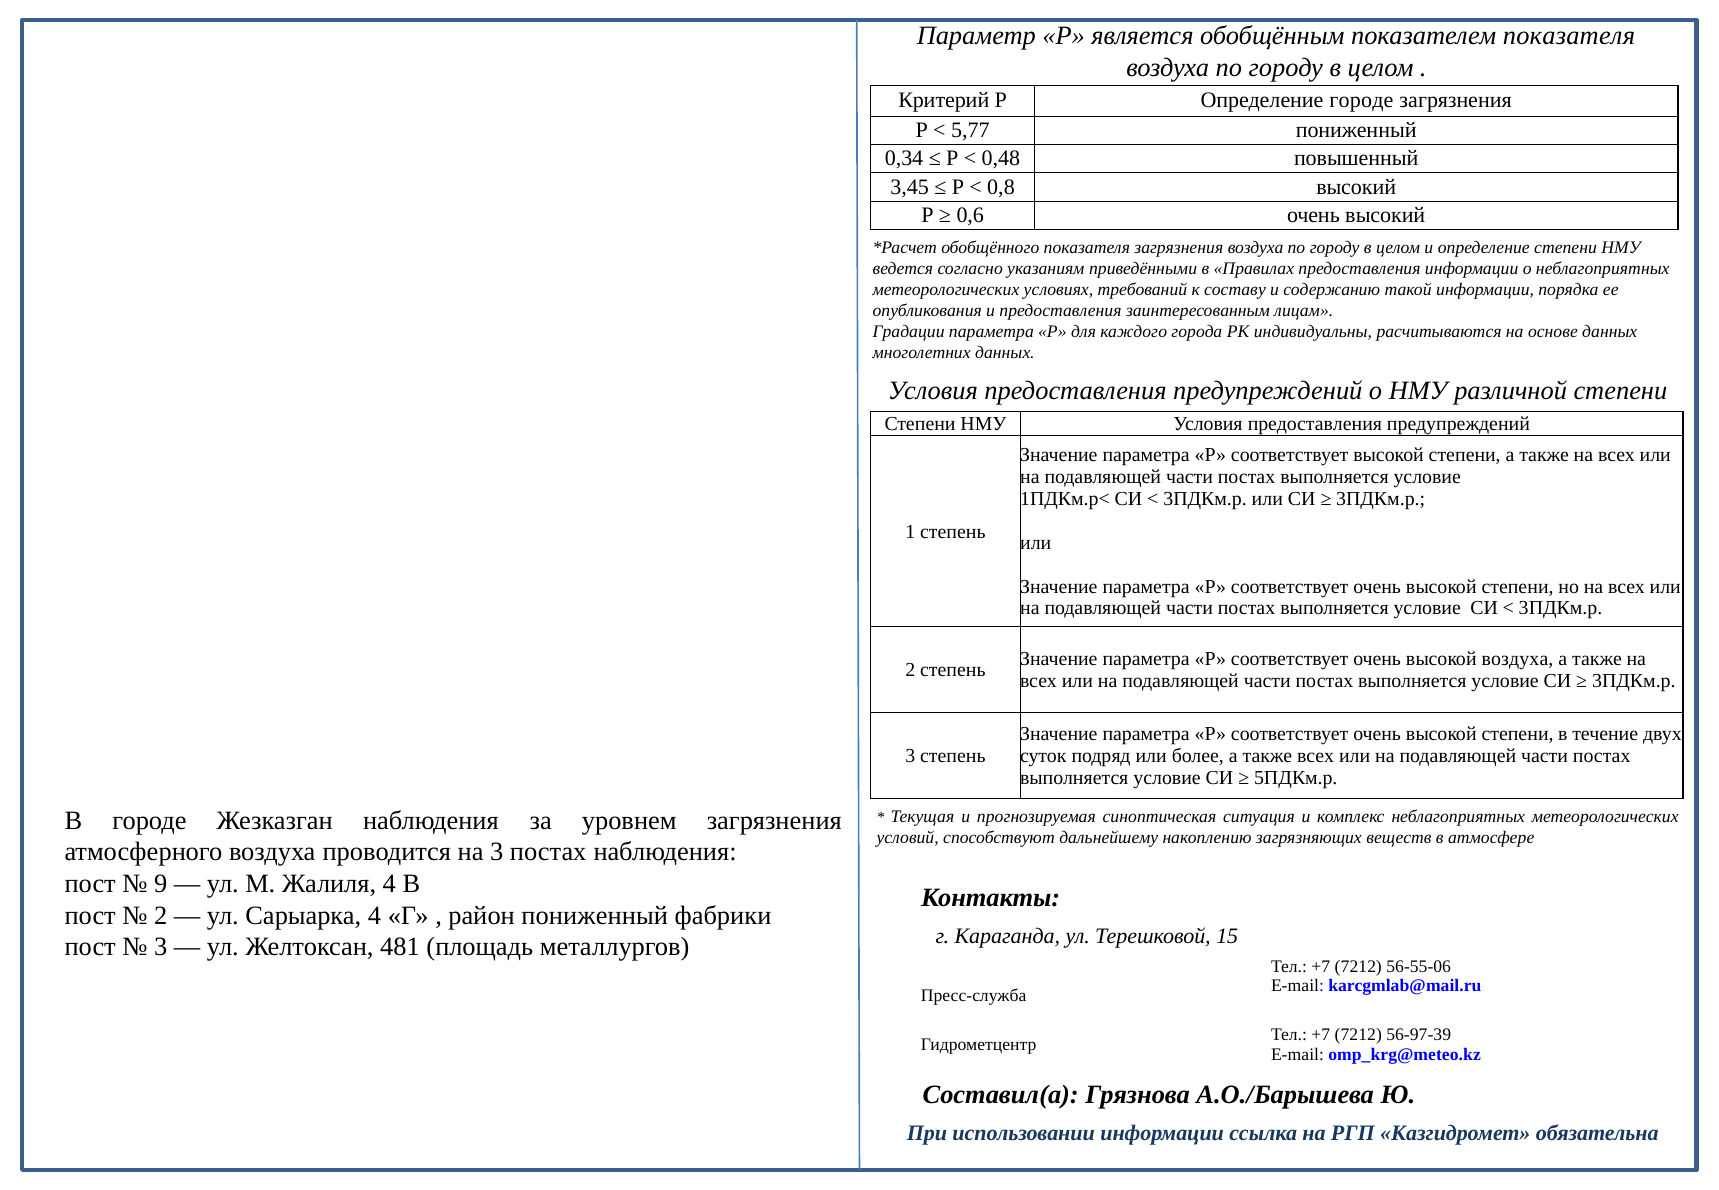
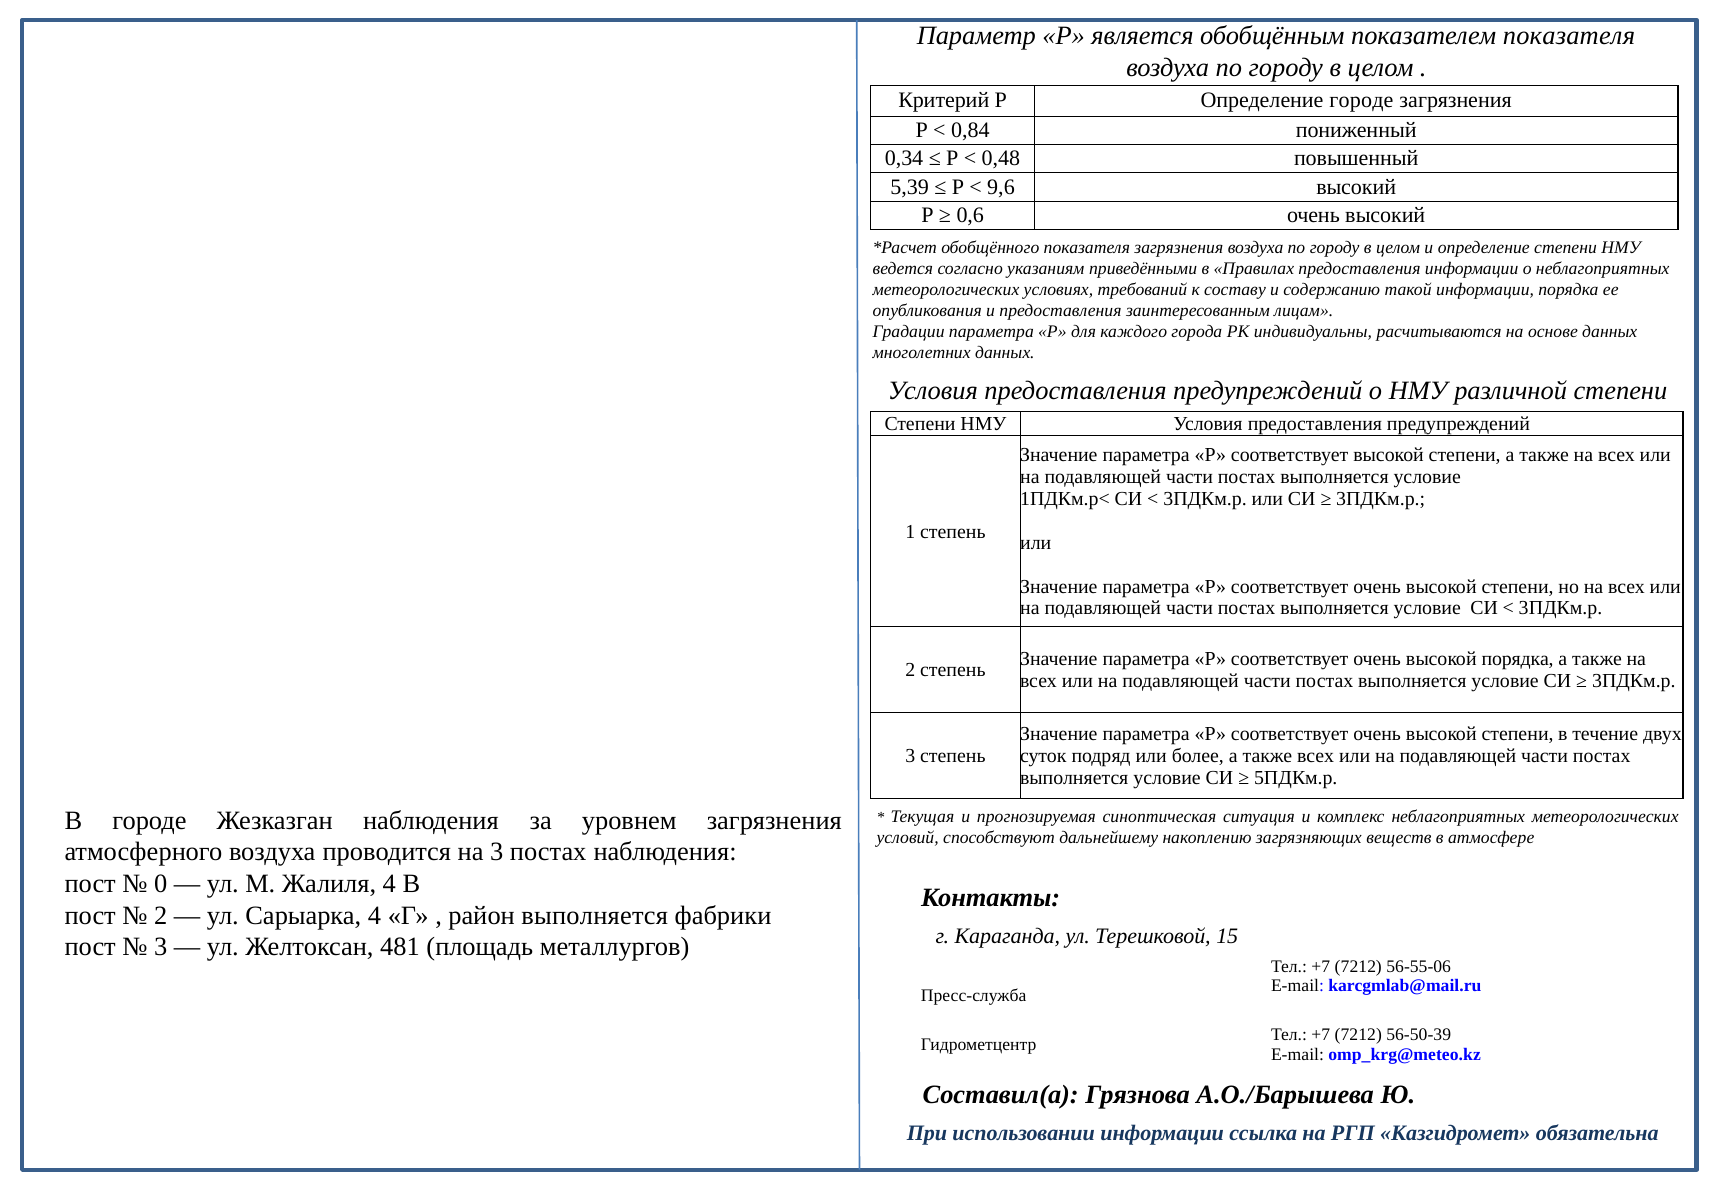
5,77: 5,77 -> 0,84
3,45: 3,45 -> 5,39
0,8: 0,8 -> 9,6
высокой воздуха: воздуха -> порядка
9: 9 -> 0
район пониженный: пониженный -> выполняется
56-97-39: 56-97-39 -> 56-50-39
